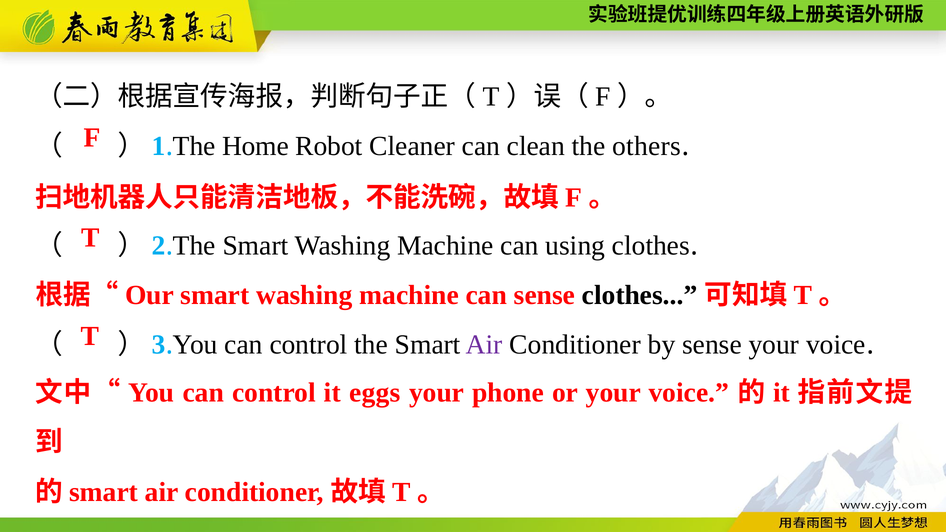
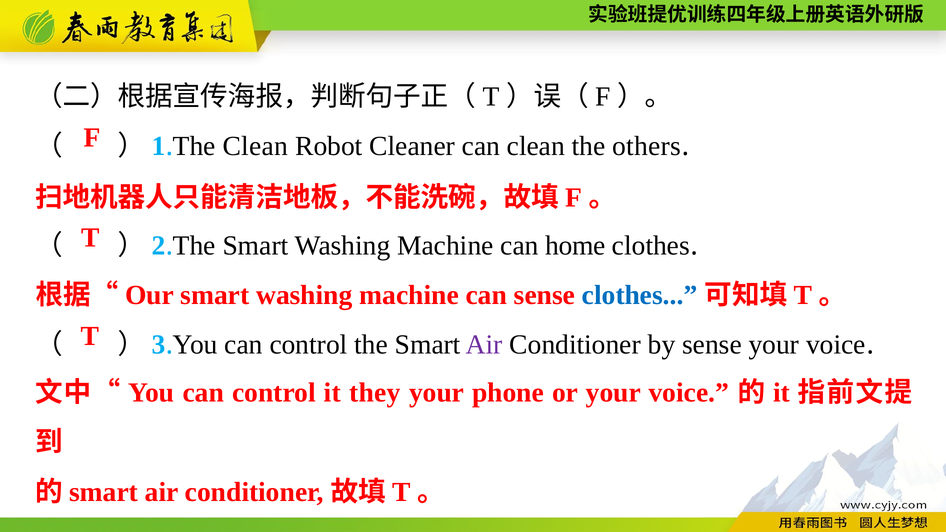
The Home: Home -> Clean
using: using -> home
clothes at (640, 295) colour: black -> blue
eggs: eggs -> they
